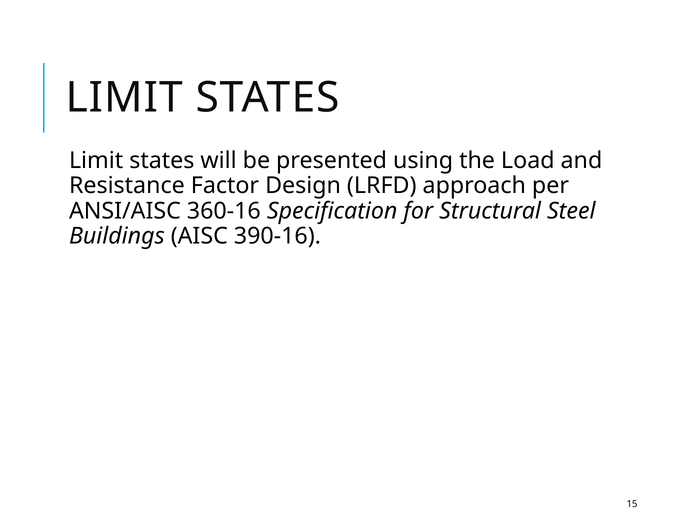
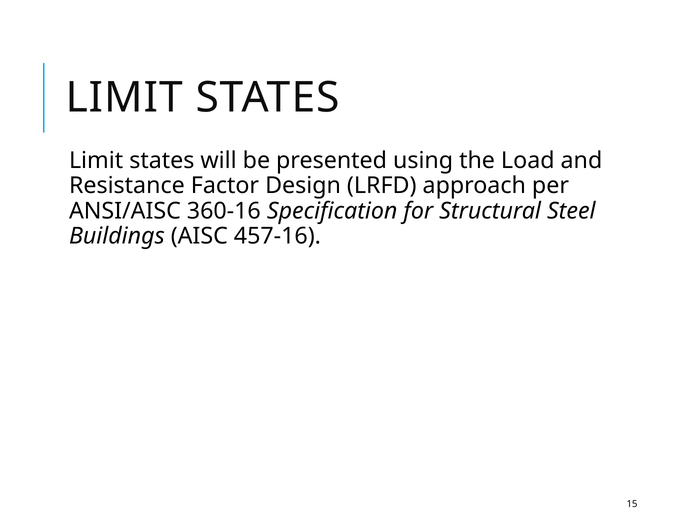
390-16: 390-16 -> 457-16
